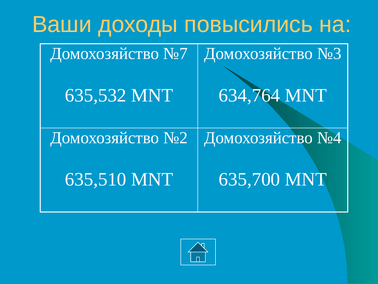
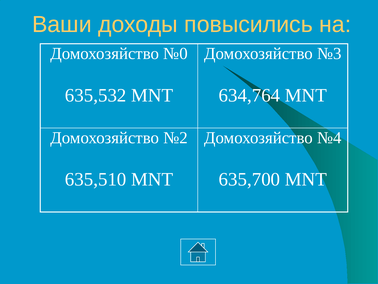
№7: №7 -> №0
